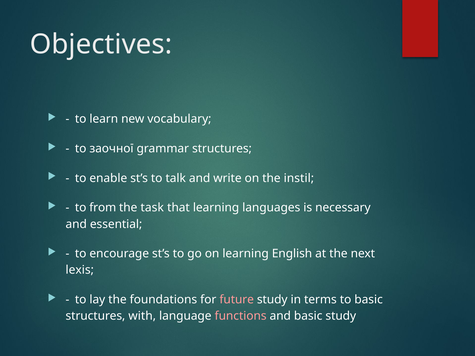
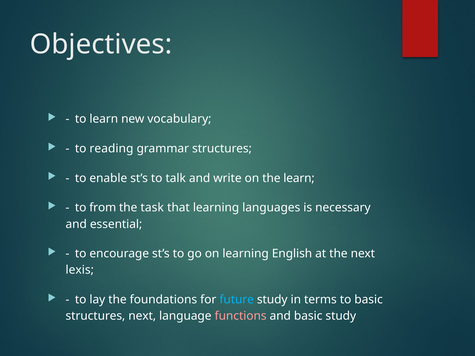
заочної: заочної -> reading
the instil: instil -> learn
future colour: pink -> light blue
structures with: with -> next
